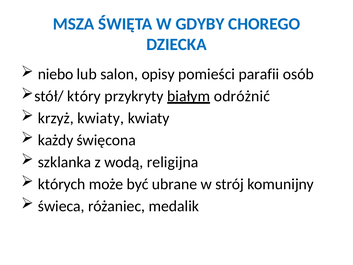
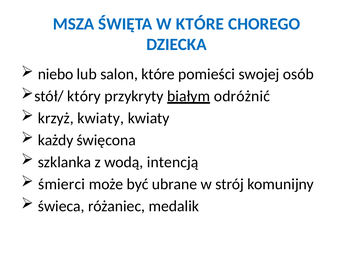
W GDYBY: GDYBY -> KTÓRE
salon opisy: opisy -> które
parafii: parafii -> swojej
religijna: religijna -> intencją
których: których -> śmierci
